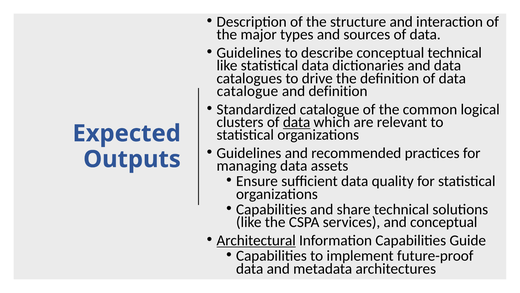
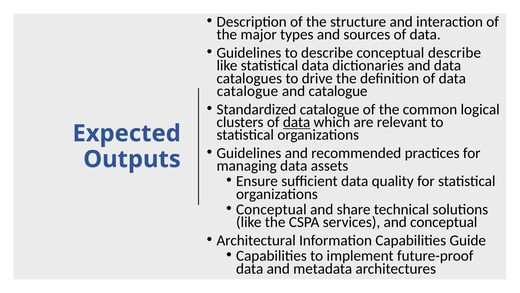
conceptual technical: technical -> describe
and definition: definition -> catalogue
Capabilities at (271, 209): Capabilities -> Conceptual
Architectural underline: present -> none
